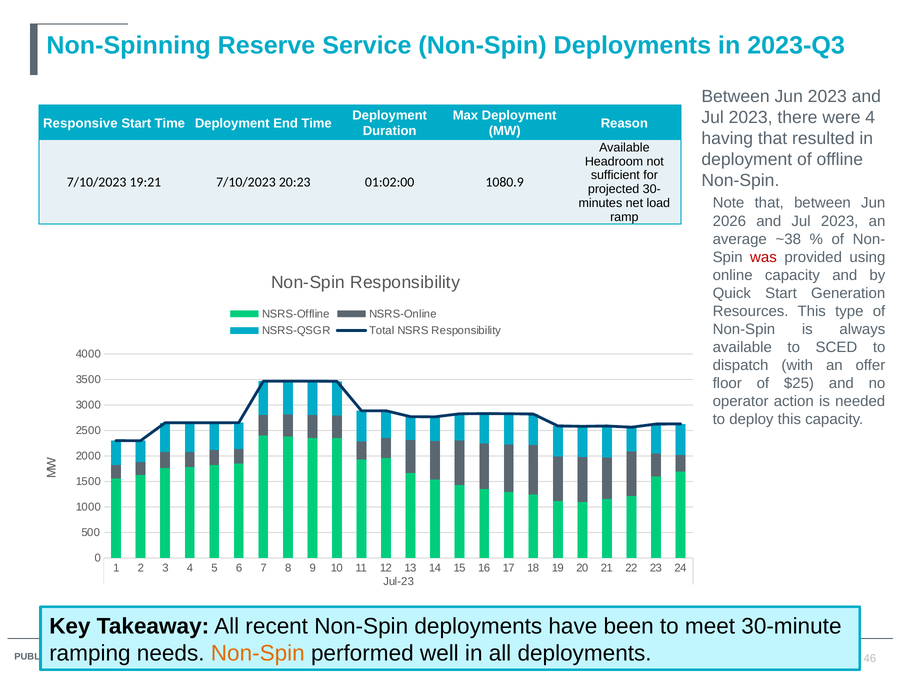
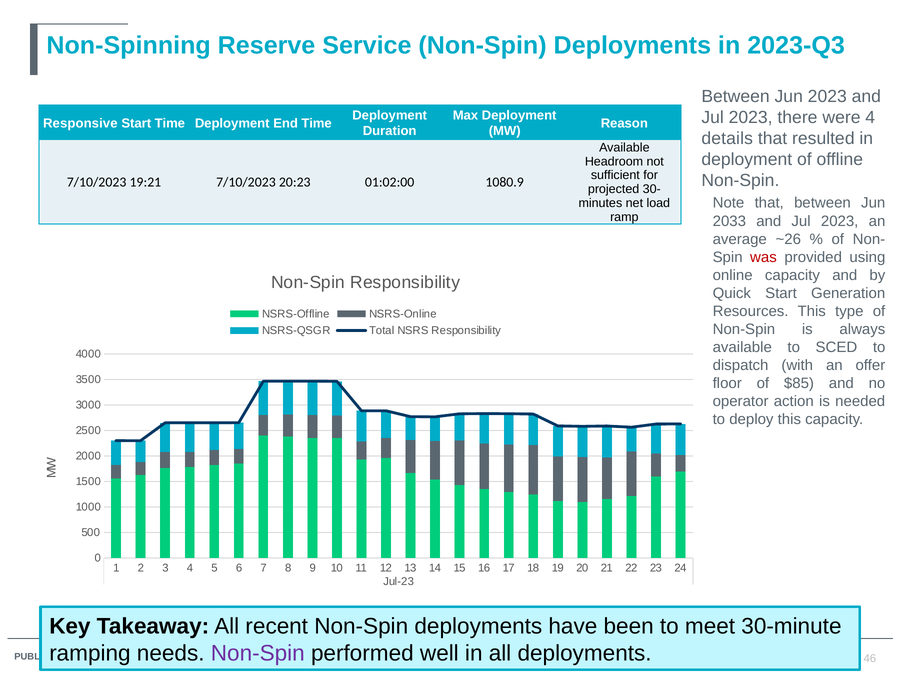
having: having -> details
2026: 2026 -> 2033
~38: ~38 -> ~26
$25: $25 -> $85
Non-Spin at (258, 654) colour: orange -> purple
